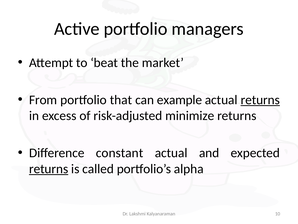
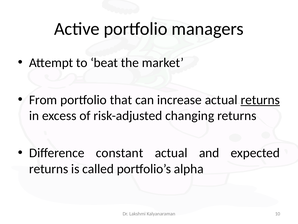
example: example -> increase
minimize: minimize -> changing
returns at (49, 169) underline: present -> none
